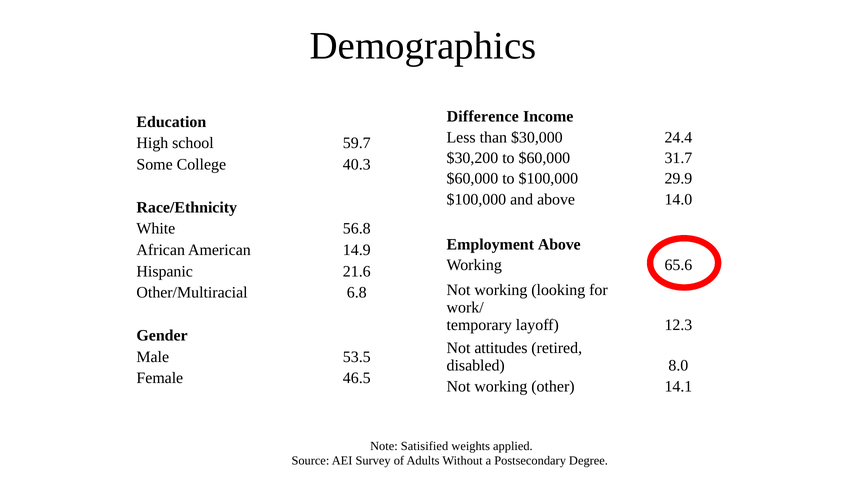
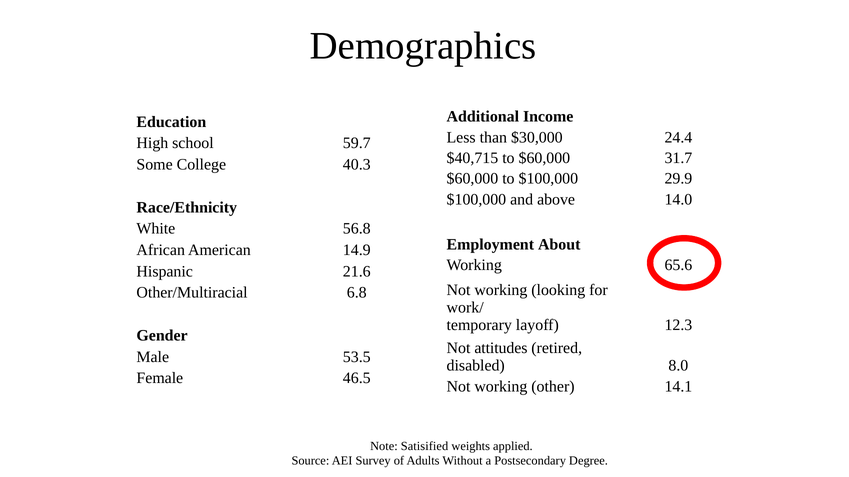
Difference: Difference -> Additional
$30,200: $30,200 -> $40,715
Employment Above: Above -> About
